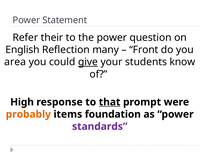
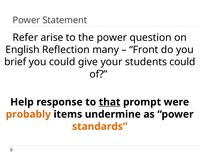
their: their -> arise
area: area -> brief
give underline: present -> none
students know: know -> could
High: High -> Help
foundation: foundation -> undermine
standards colour: purple -> orange
